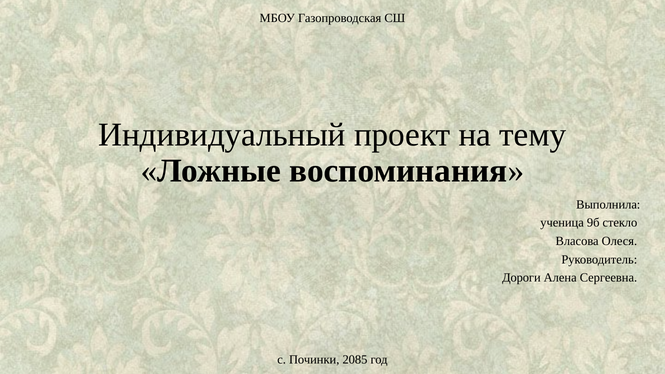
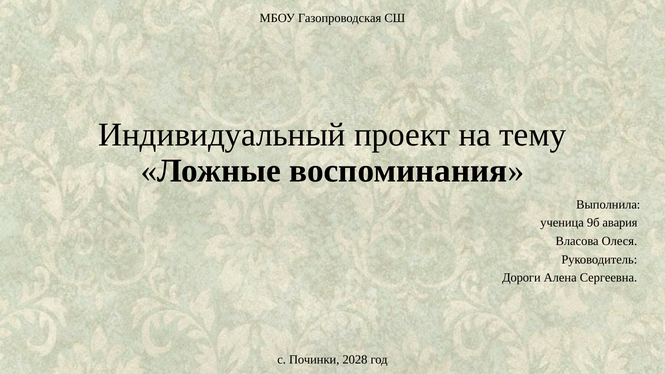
стекло: стекло -> авария
2085: 2085 -> 2028
